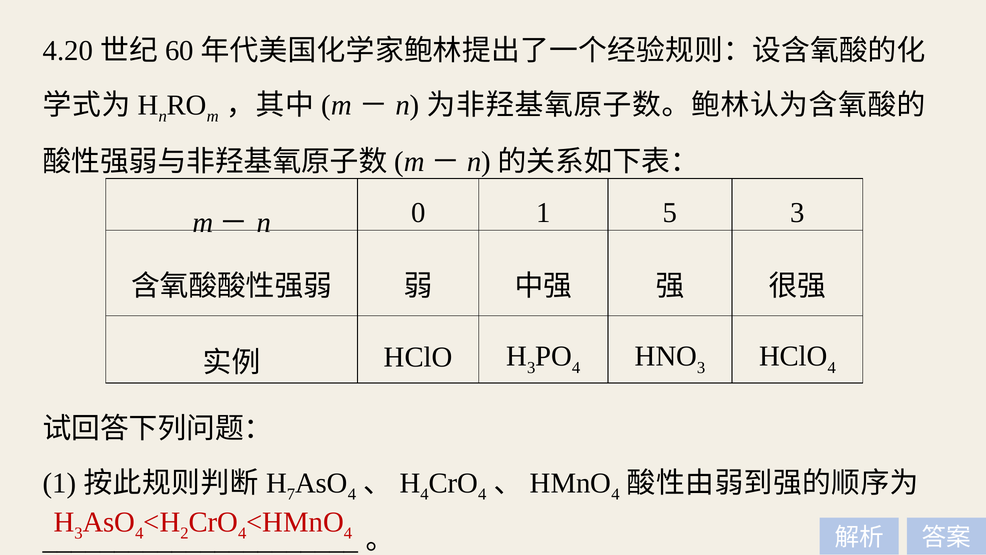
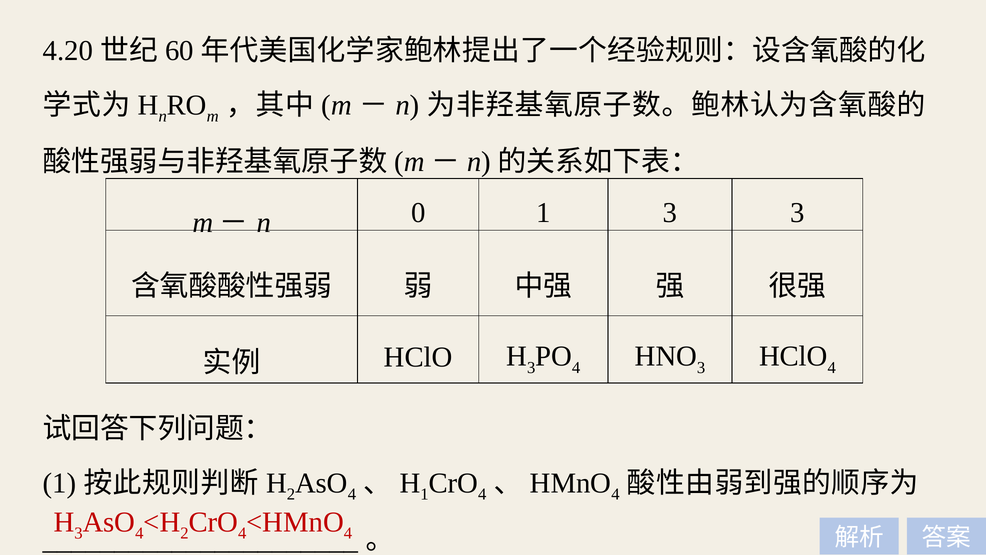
1 5: 5 -> 3
7 at (291, 494): 7 -> 2
4 at (425, 494): 4 -> 1
